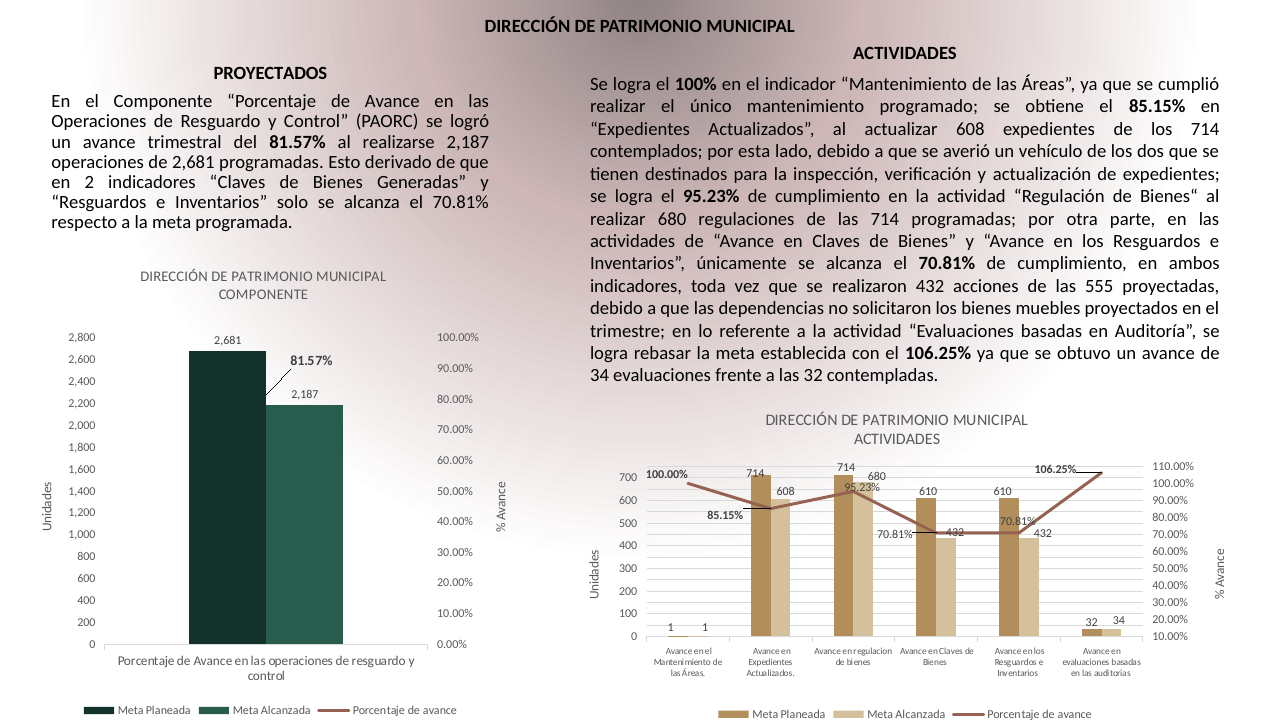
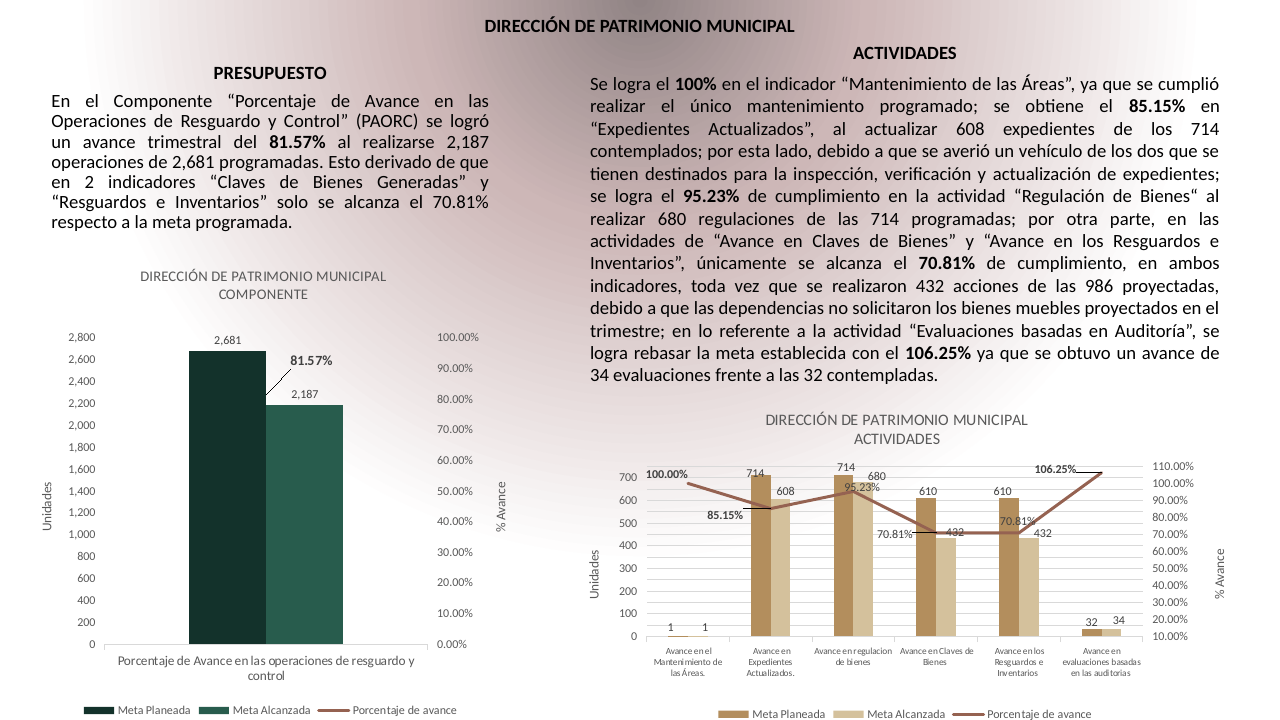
PROYECTADOS at (270, 73): PROYECTADOS -> PRESUPUESTO
555: 555 -> 986
